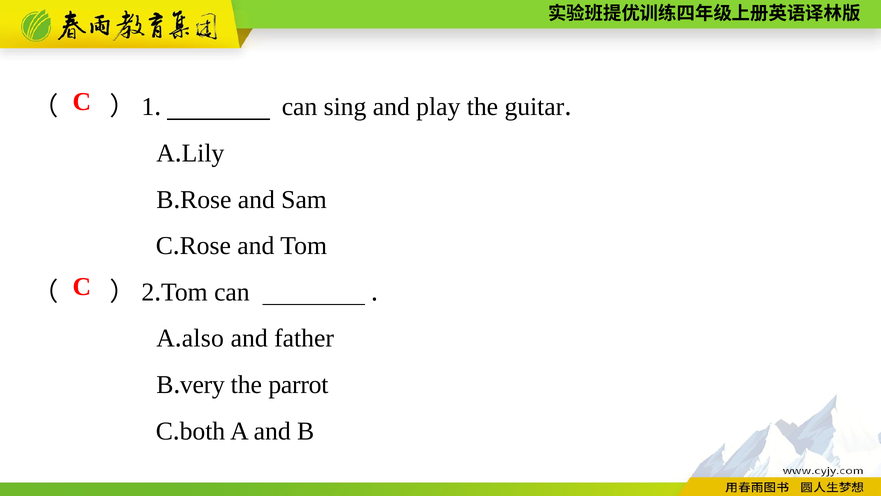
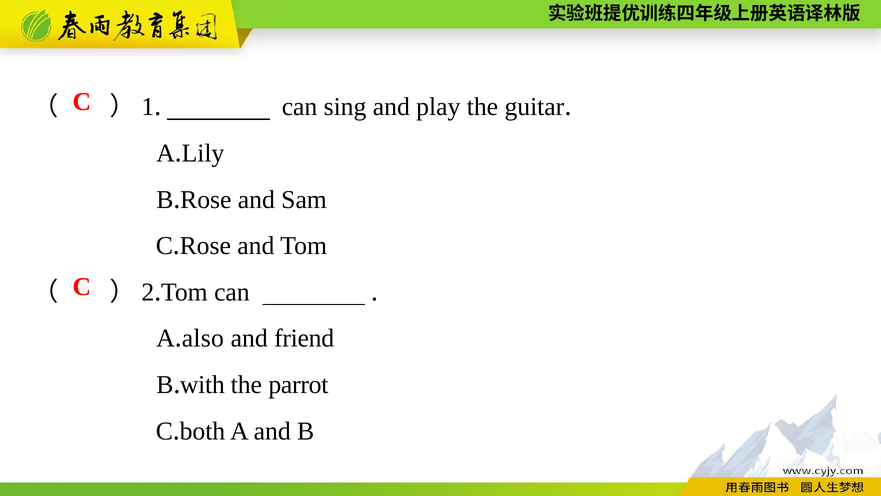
father: father -> friend
very: very -> with
